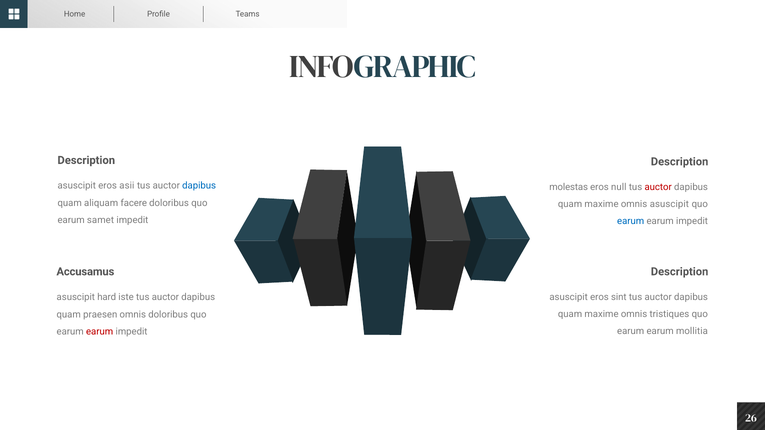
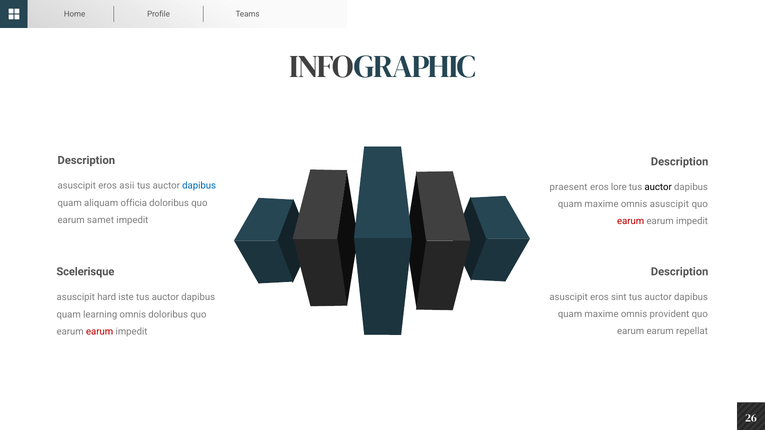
molestas: molestas -> praesent
null: null -> lore
auctor at (658, 187) colour: red -> black
facere: facere -> officia
earum at (631, 221) colour: blue -> red
Accusamus: Accusamus -> Scelerisque
tristiques: tristiques -> provident
praesen: praesen -> learning
mollitia: mollitia -> repellat
